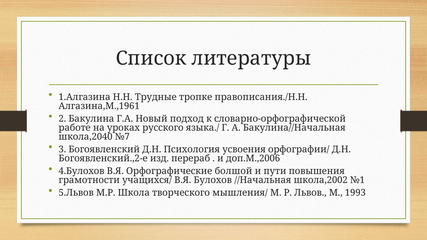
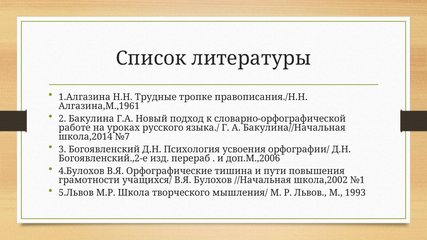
школа,2040: школа,2040 -> школа,2014
болшой: болшой -> тишина
